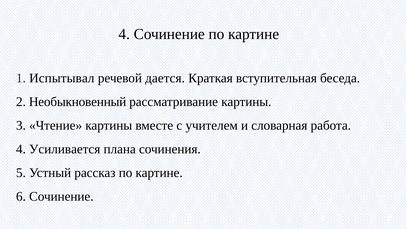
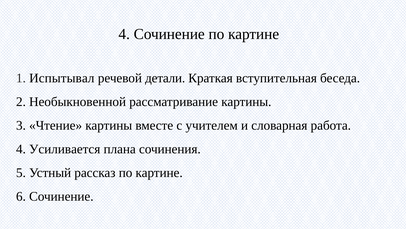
дается: дается -> детали
Необыкновенный: Необыкновенный -> Необыкновенной
